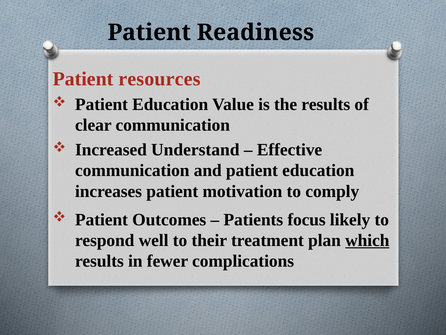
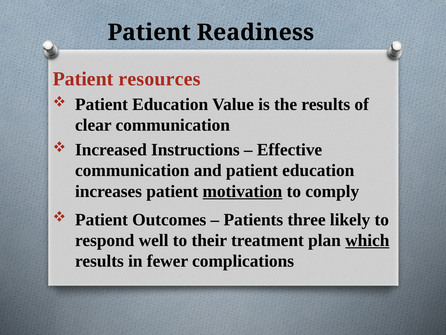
Understand: Understand -> Instructions
motivation underline: none -> present
focus: focus -> three
